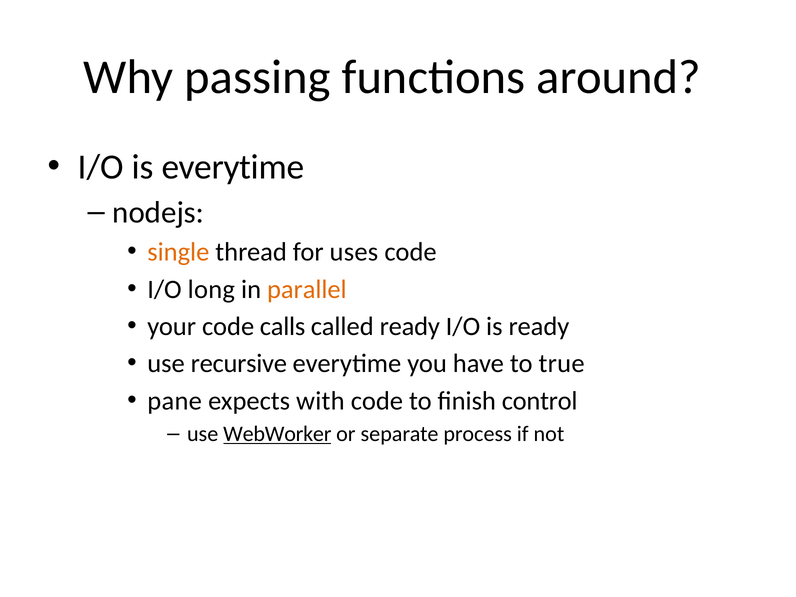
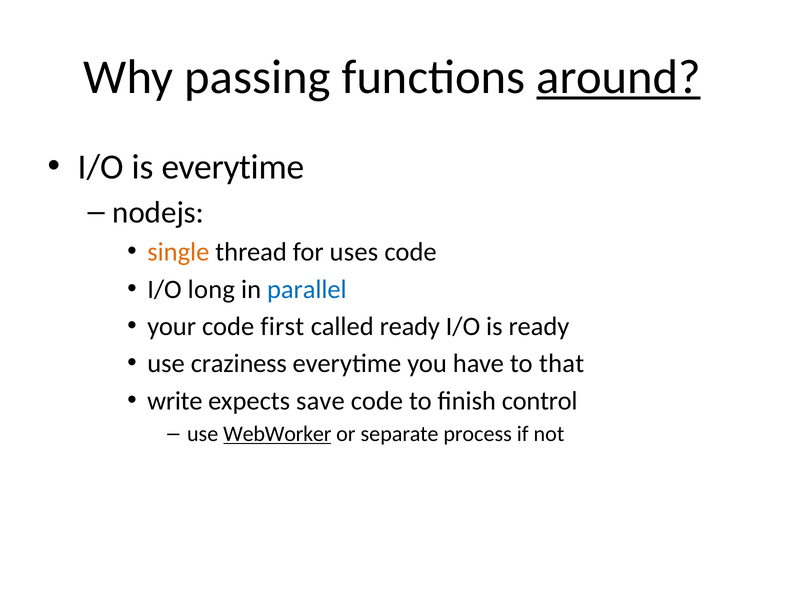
around underline: none -> present
parallel colour: orange -> blue
calls: calls -> first
recursive: recursive -> craziness
true: true -> that
pane: pane -> write
with: with -> save
